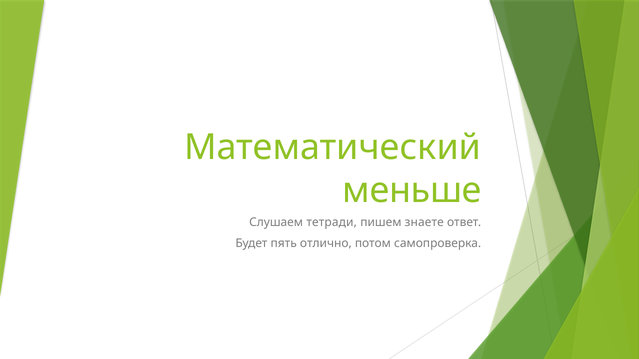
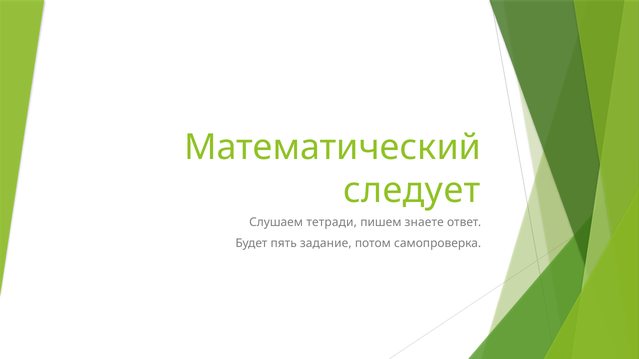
меньше: меньше -> следует
отлично: отлично -> задание
